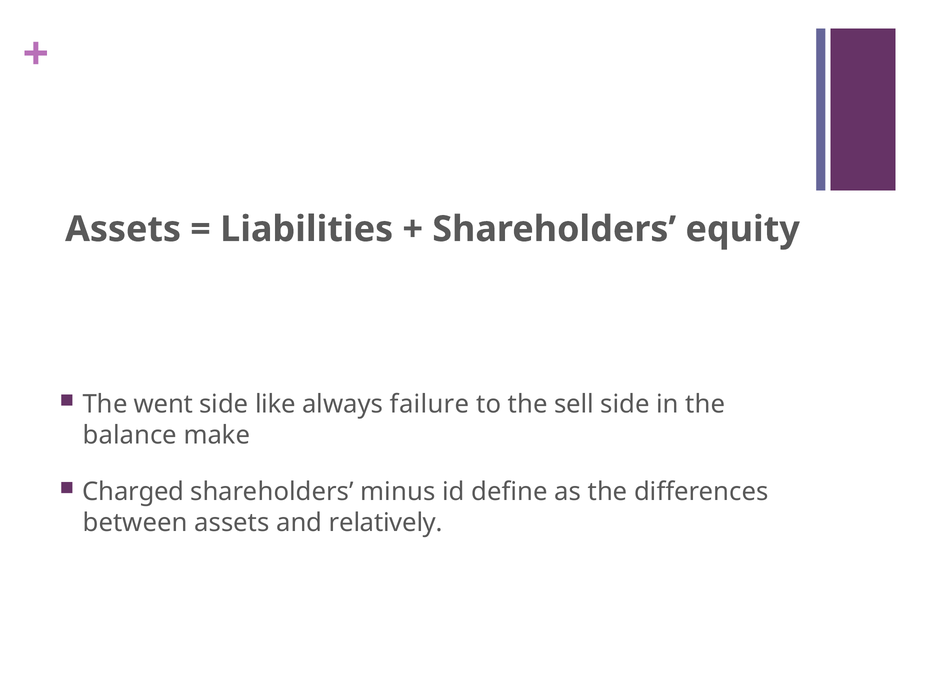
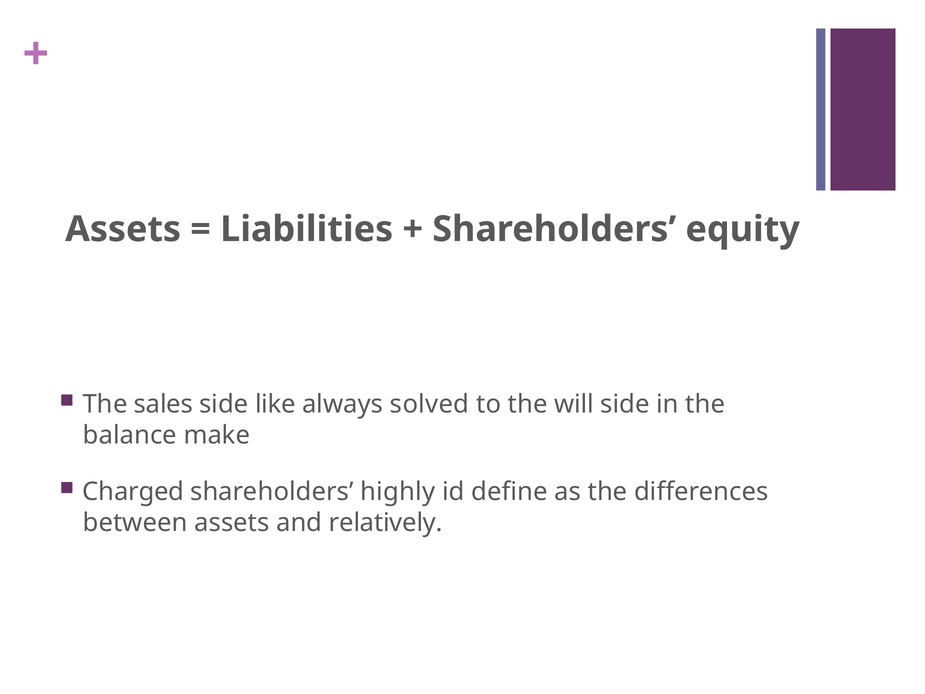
went: went -> sales
failure: failure -> solved
sell: sell -> will
minus: minus -> highly
